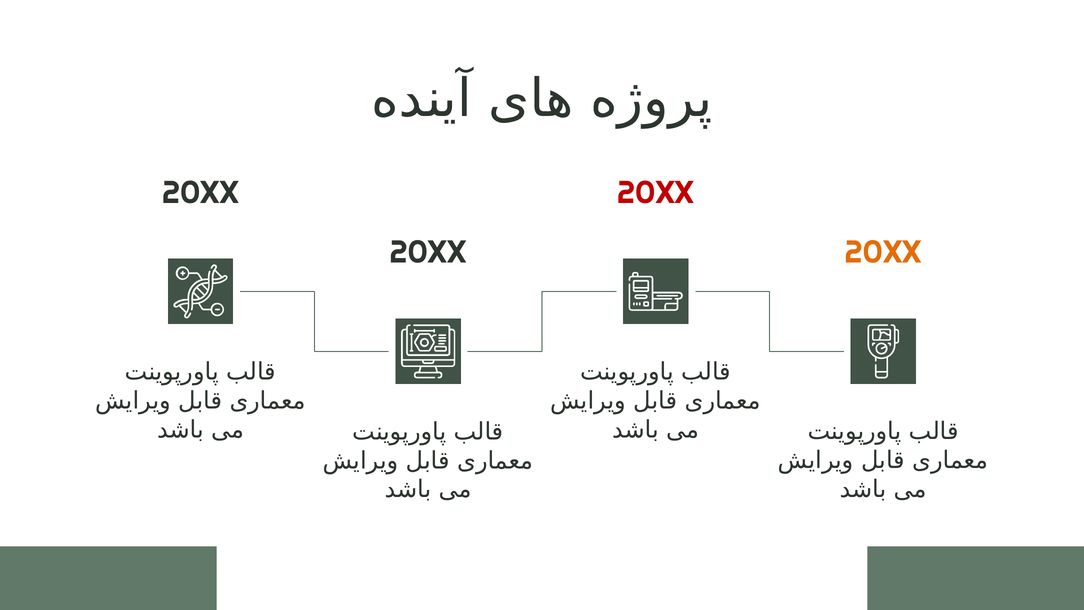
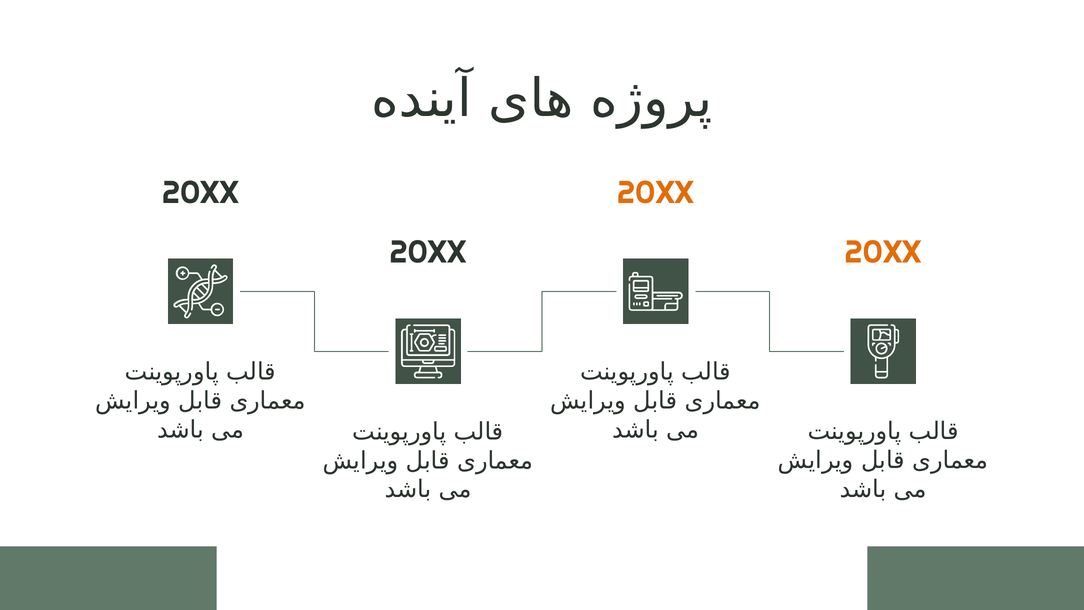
20XX at (656, 193) colour: red -> orange
